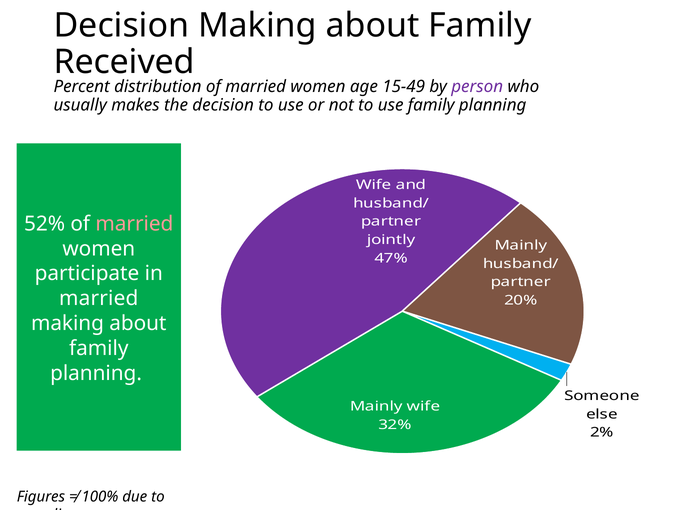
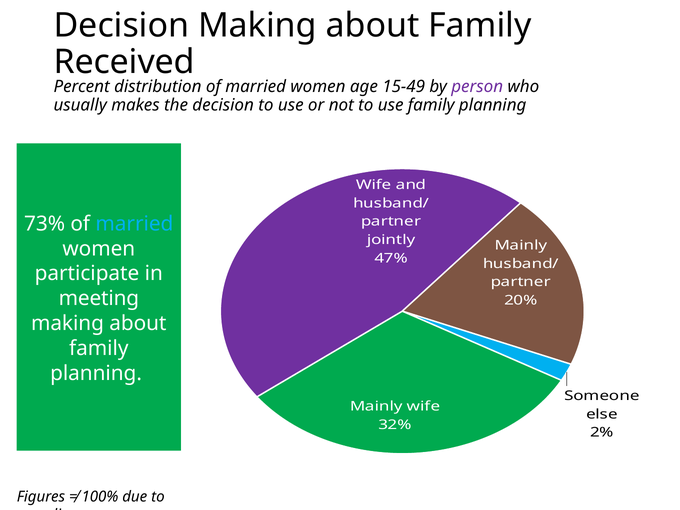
52%: 52% -> 73%
married at (134, 224) colour: pink -> light blue
married at (99, 298): married -> meeting
